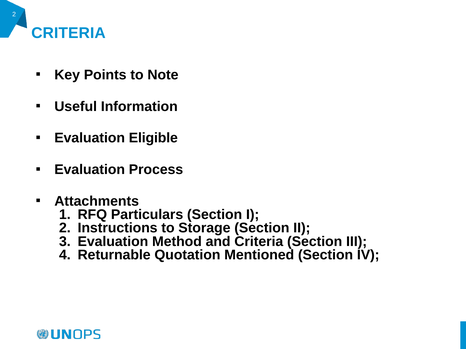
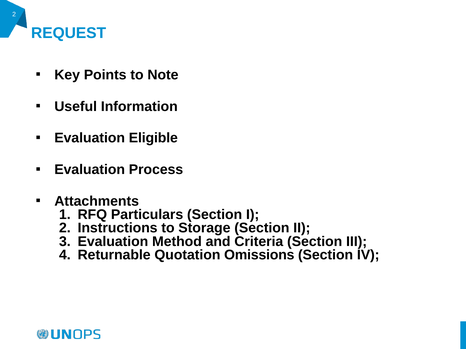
CRITERIA at (68, 33): CRITERIA -> REQUEST
Mentioned: Mentioned -> Omissions
